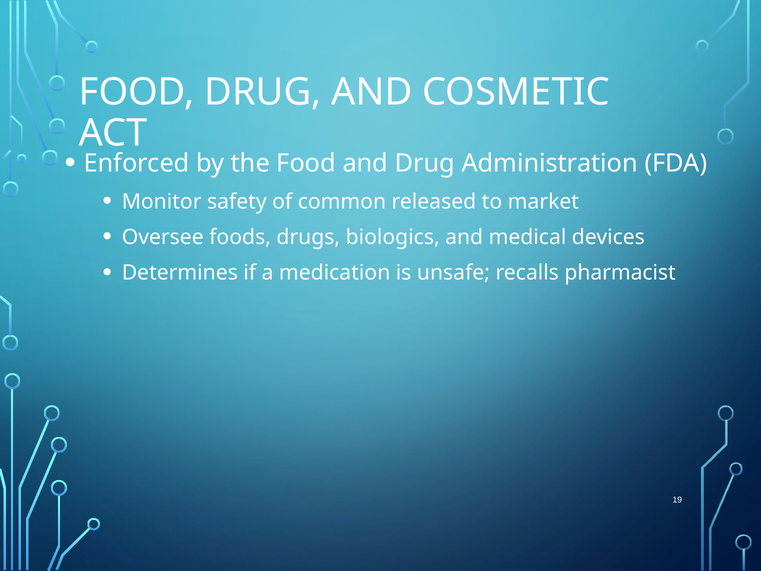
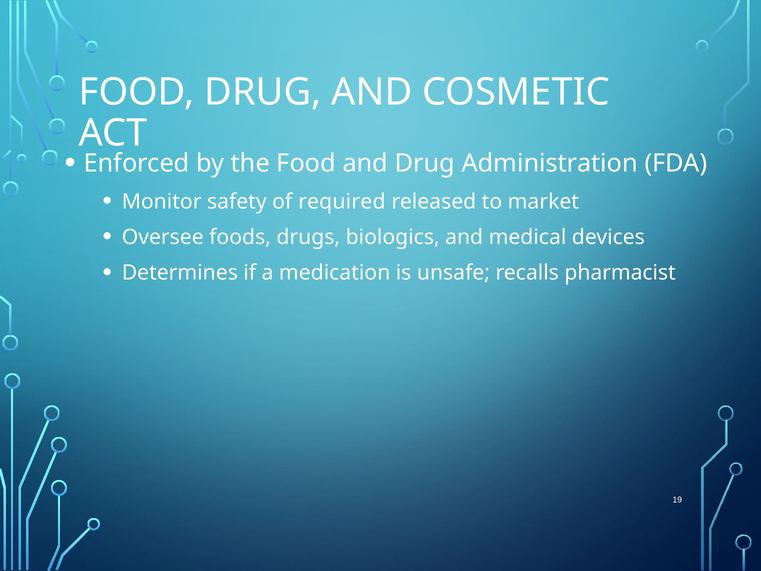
common: common -> required
